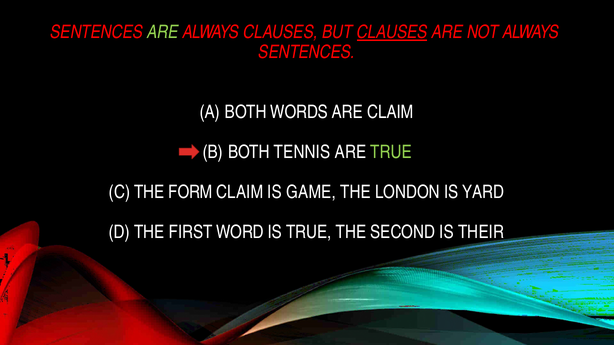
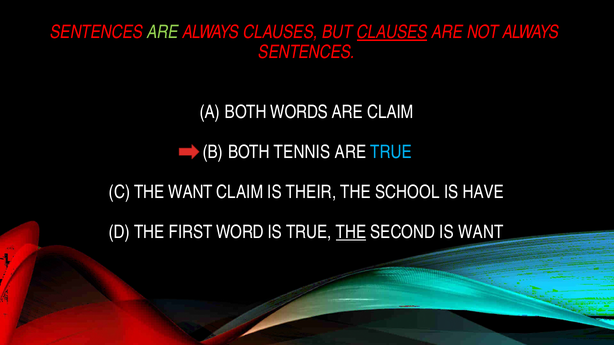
TRUE at (391, 152) colour: light green -> light blue
FORM at (191, 192): FORM -> WANT
GAME: GAME -> THEIR
LONDON: LONDON -> SCHOOL
YARD: YARD -> HAVE
THE at (351, 232) underline: none -> present
IS THEIR: THEIR -> WANT
